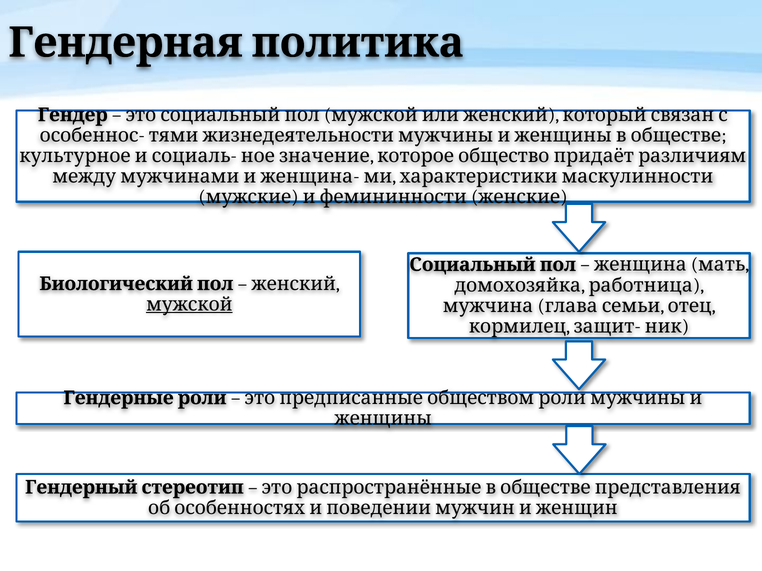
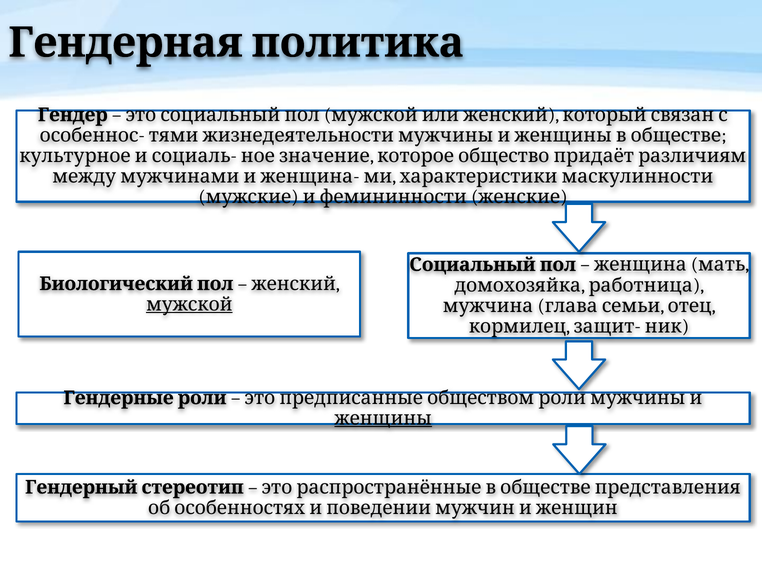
женщины underline: none -> present
